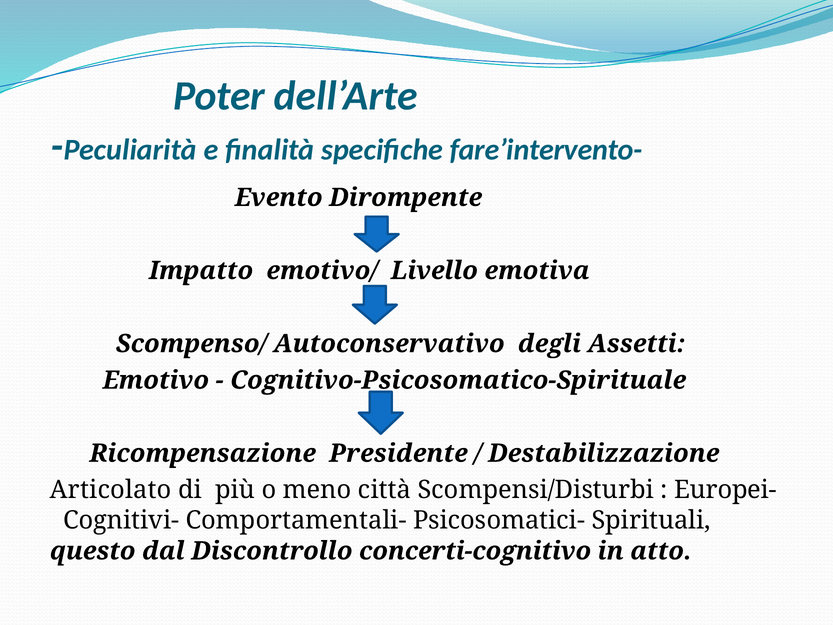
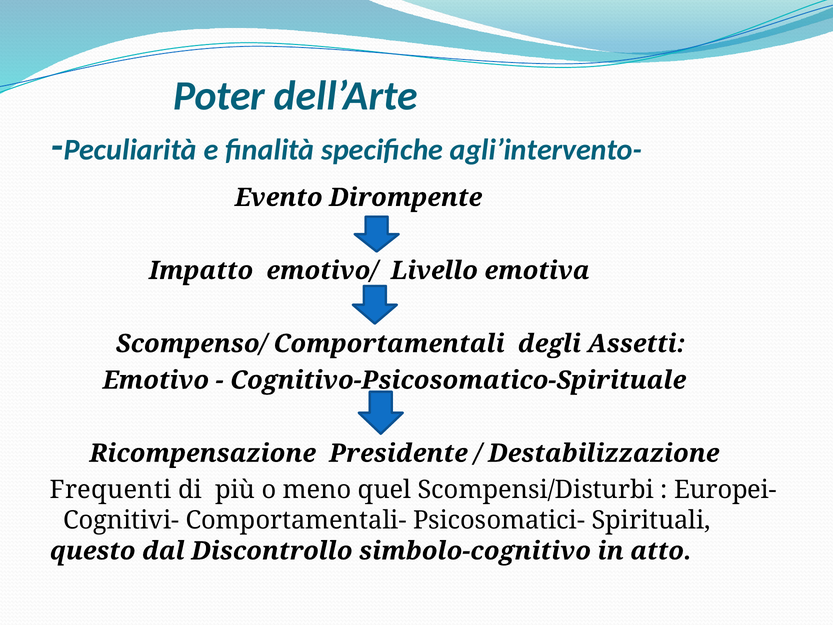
fare’intervento-: fare’intervento- -> agli’intervento-
Autoconservativo: Autoconservativo -> Comportamentali
Articolato: Articolato -> Frequenti
città: città -> quel
concerti-cognitivo: concerti-cognitivo -> simbolo-cognitivo
